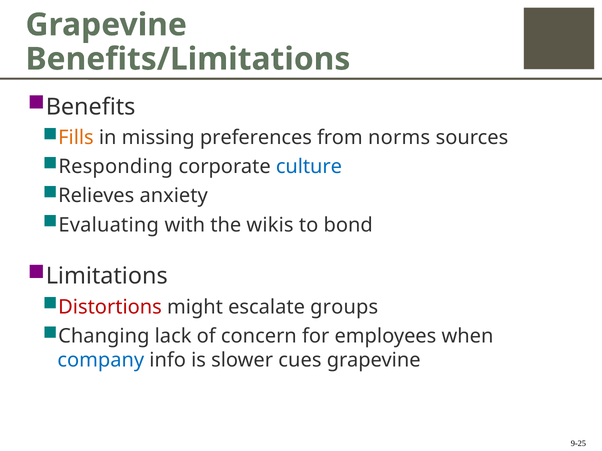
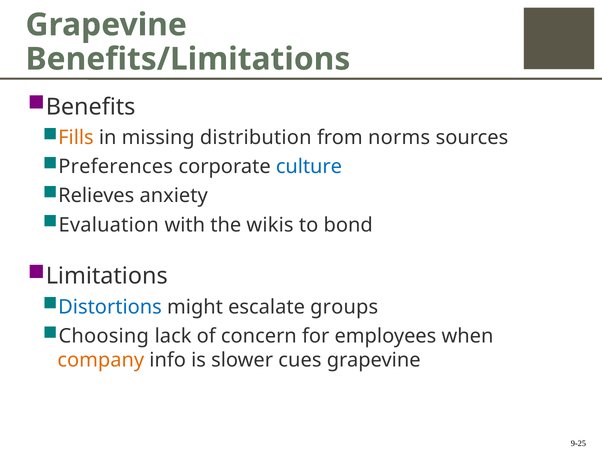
preferences: preferences -> distribution
Responding: Responding -> Preferences
Evaluating: Evaluating -> Evaluation
Distortions colour: red -> blue
Changing: Changing -> Choosing
company colour: blue -> orange
